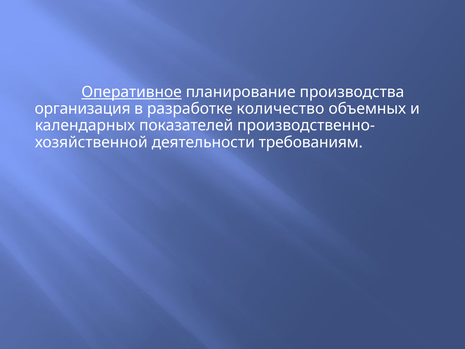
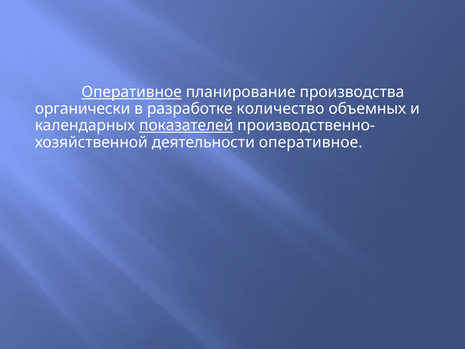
организация: организация -> органически
показателей underline: none -> present
деятельности требованиям: требованиям -> оперативное
